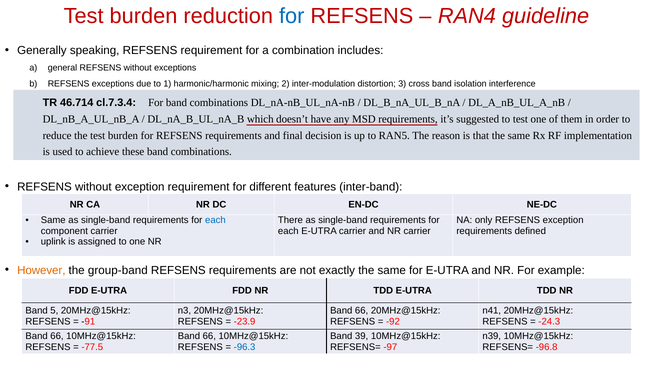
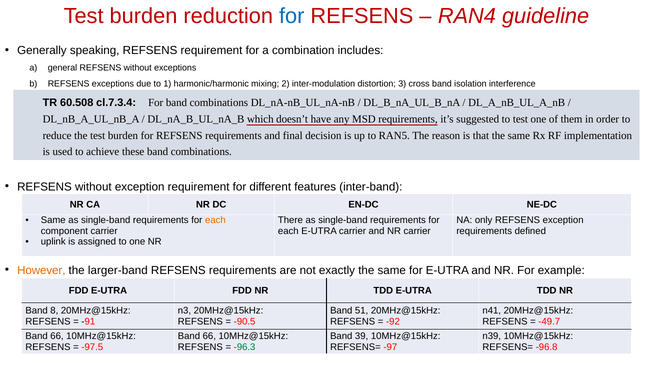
46.714: 46.714 -> 60.508
each at (215, 220) colour: blue -> orange
group-band: group-band -> larger-band
5: 5 -> 8
66 at (362, 310): 66 -> 51
-23.9: -23.9 -> -90.5
-24.3: -24.3 -> -49.7
-77.5: -77.5 -> -97.5
-96.3 colour: blue -> green
